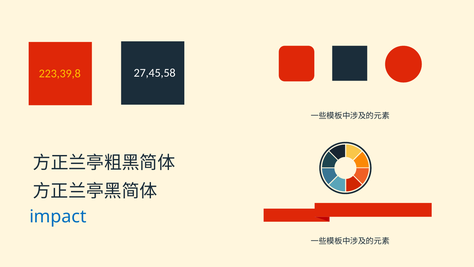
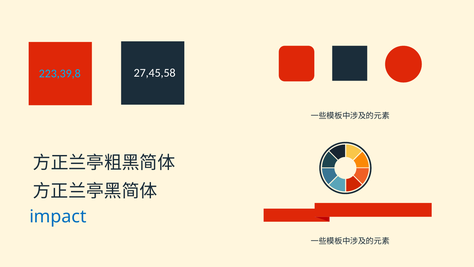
223,39,8 colour: yellow -> light blue
